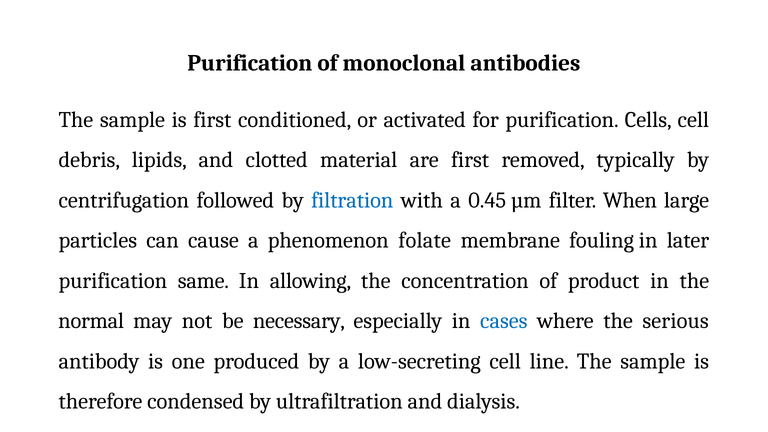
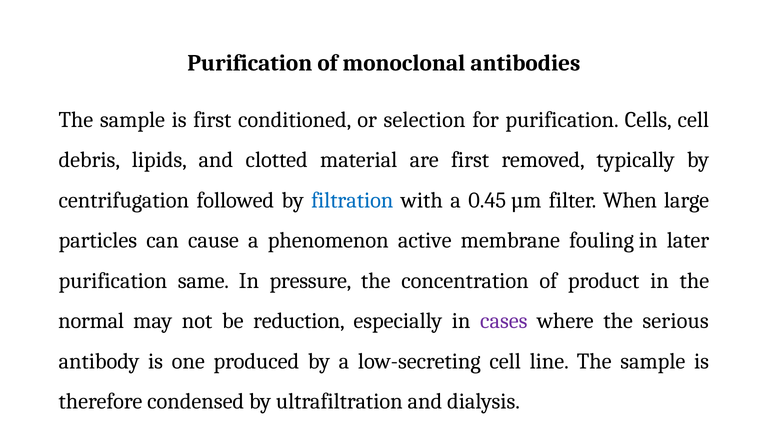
activated: activated -> selection
folate: folate -> active
allowing: allowing -> pressure
necessary: necessary -> reduction
cases colour: blue -> purple
